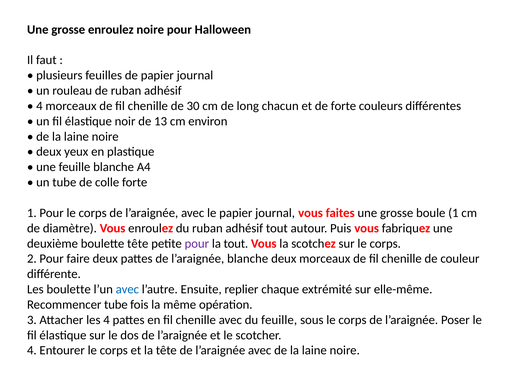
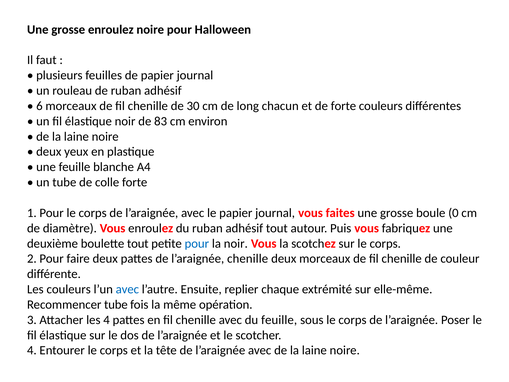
4 at (39, 106): 4 -> 6
13: 13 -> 83
boule 1: 1 -> 0
boulette tête: tête -> tout
pour at (197, 243) colour: purple -> blue
la tout: tout -> noir
l’araignée blanche: blanche -> chenille
Les boulette: boulette -> couleurs
